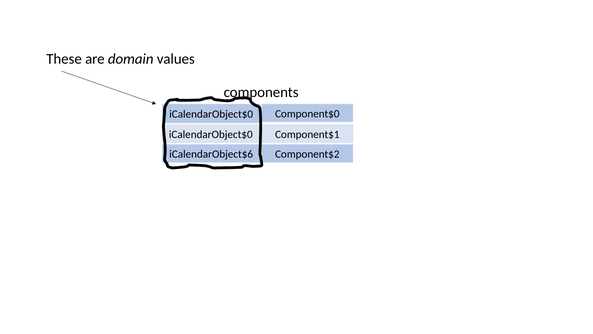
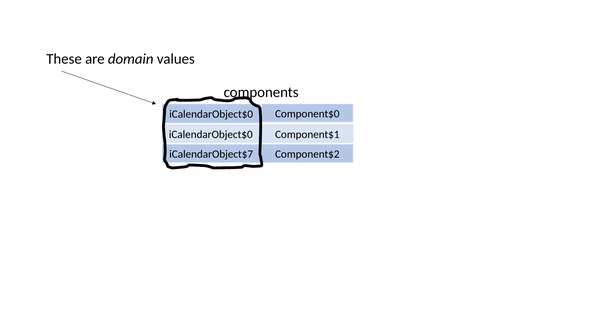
iCalendarObject$6: iCalendarObject$6 -> iCalendarObject$7
